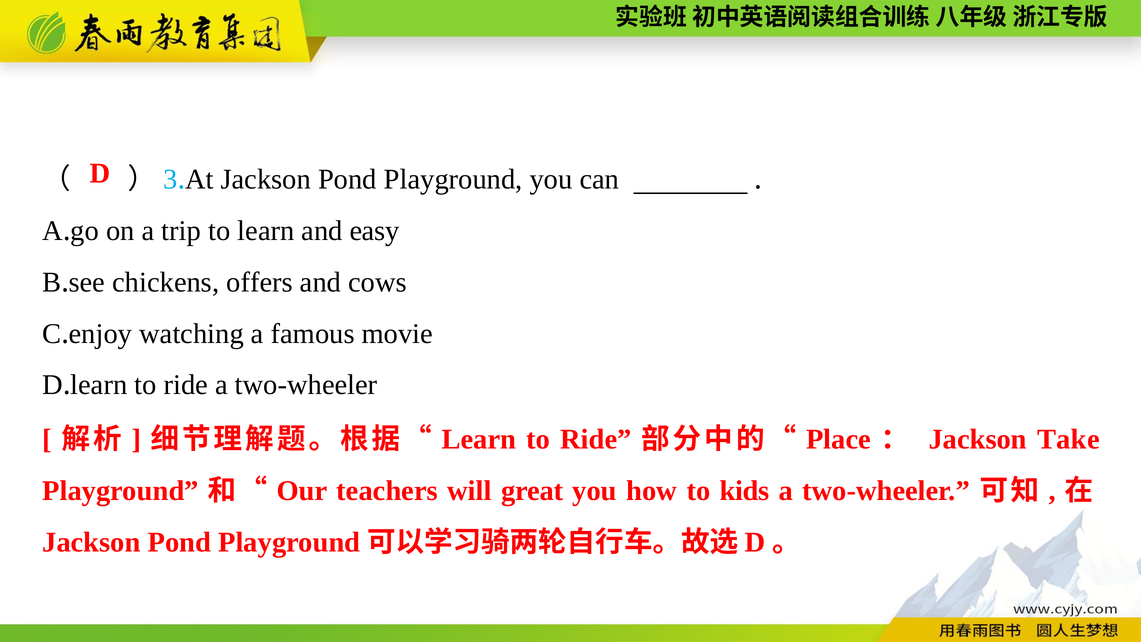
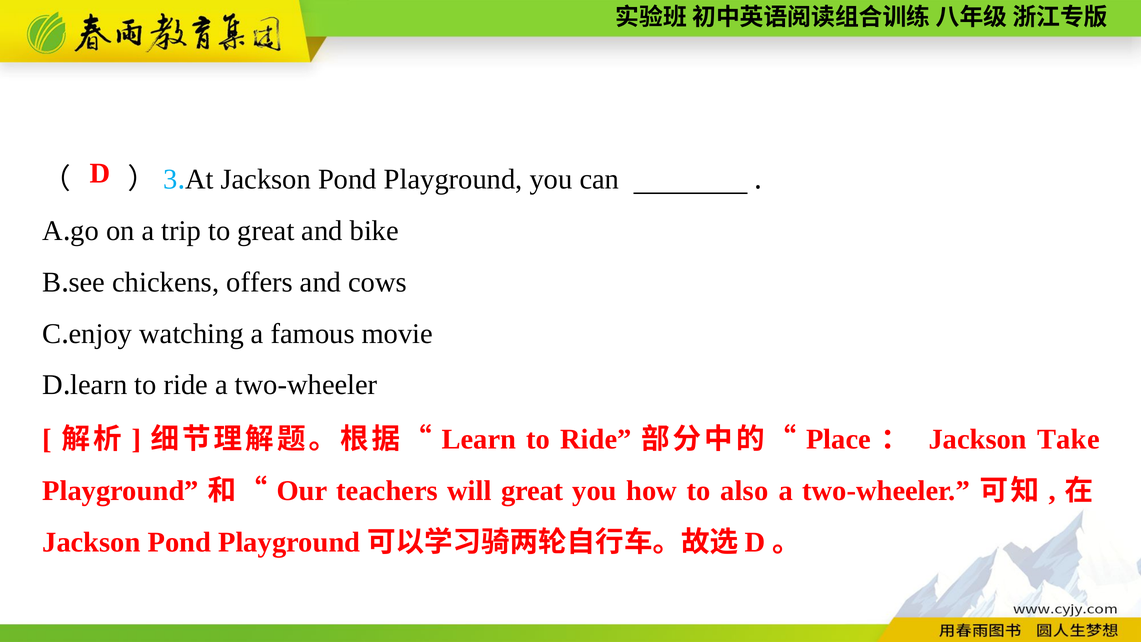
to learn: learn -> great
easy: easy -> bike
kids: kids -> also
